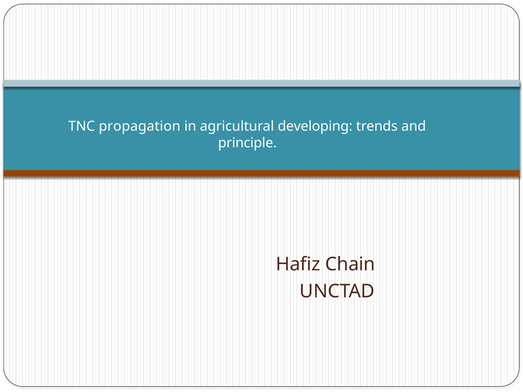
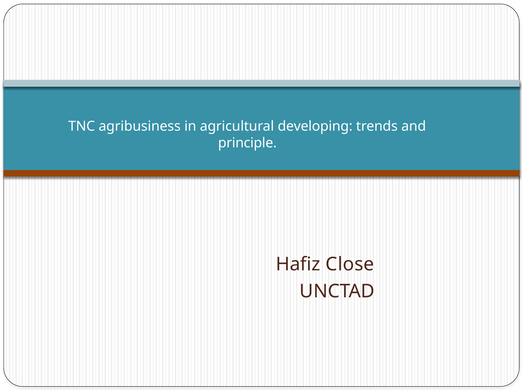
propagation: propagation -> agribusiness
Chain: Chain -> Close
